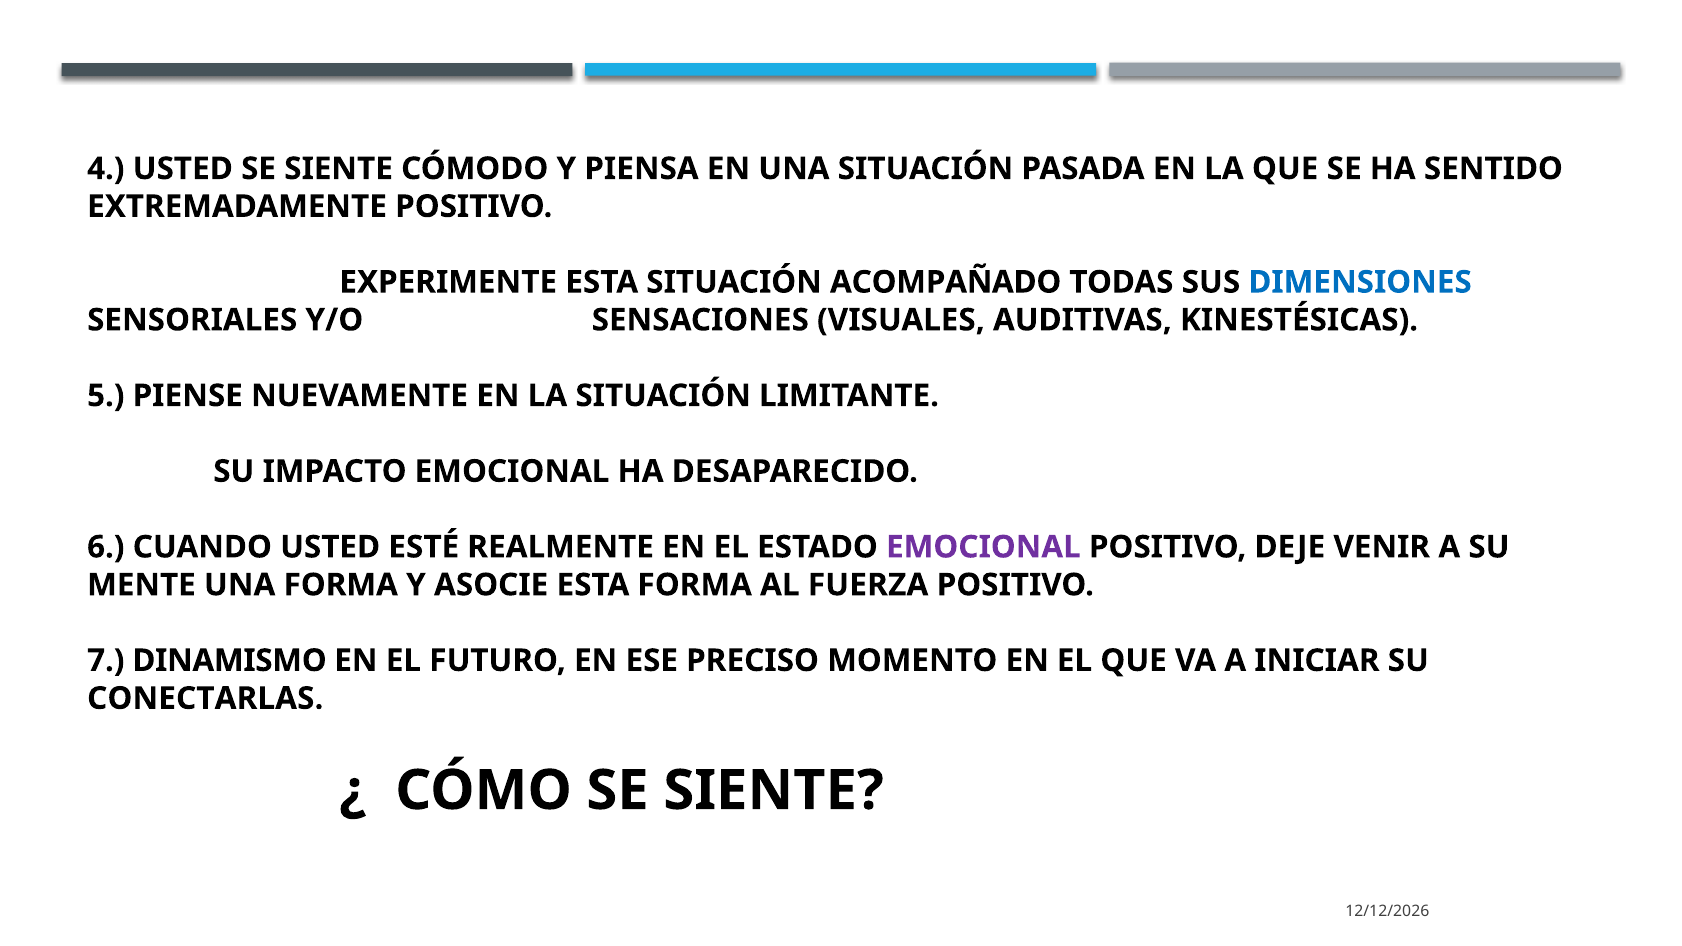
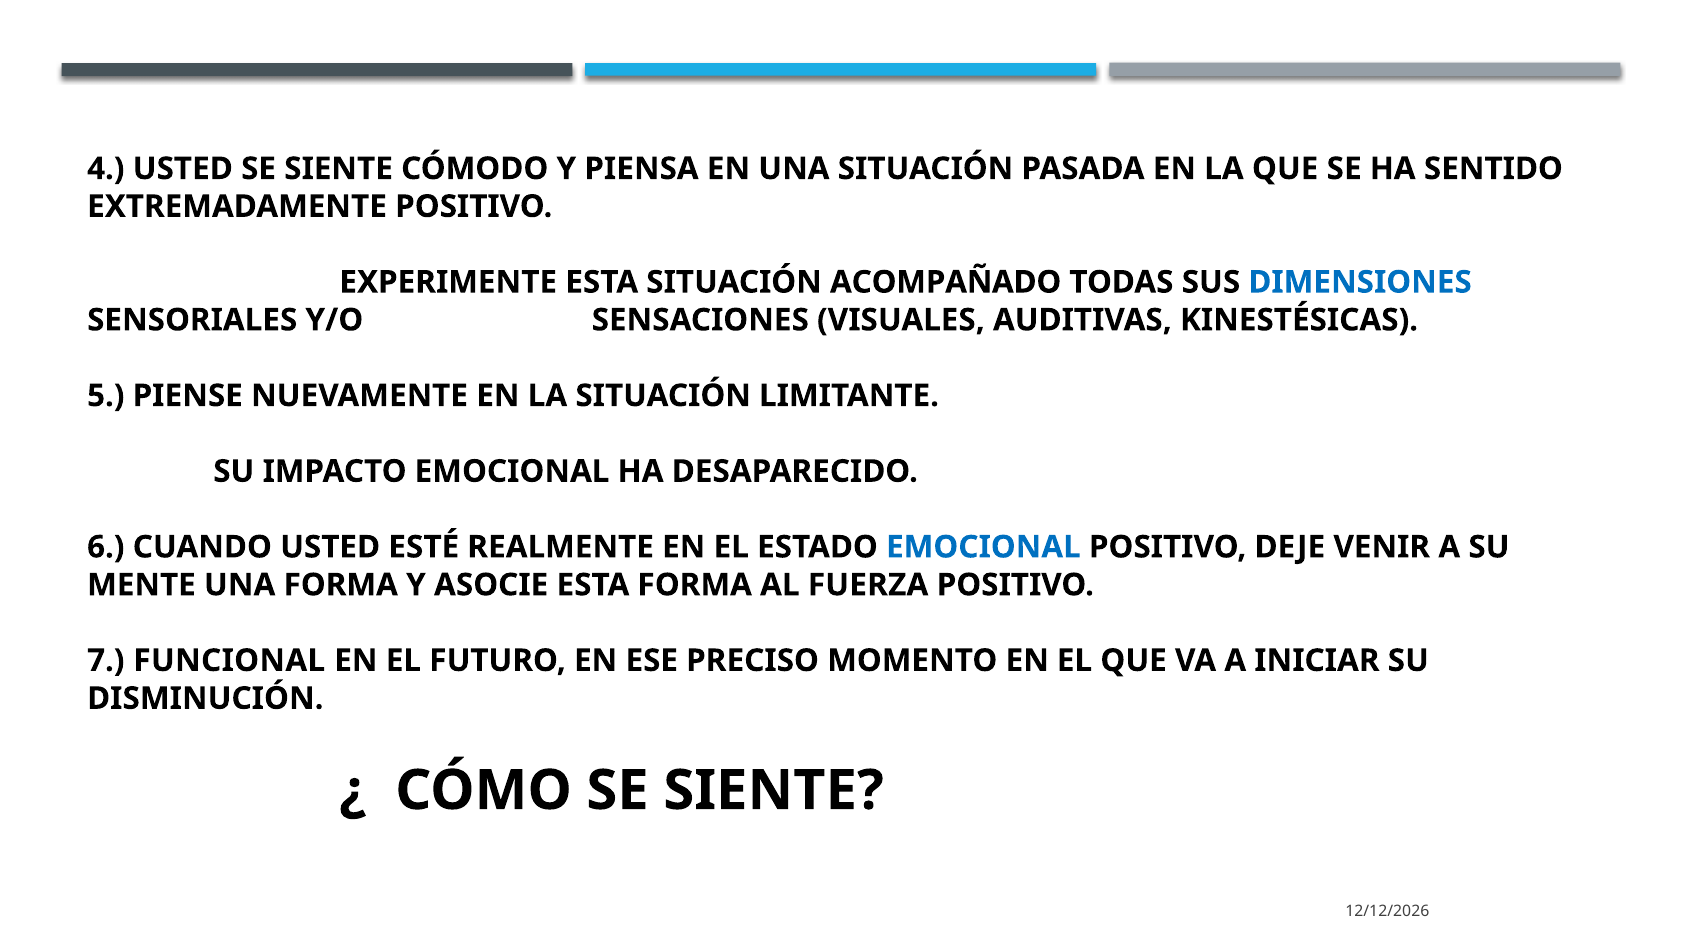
EMOCIONAL at (983, 547) colour: purple -> blue
DINAMISMO: DINAMISMO -> FUNCIONAL
CONECTARLAS: CONECTARLAS -> DISMINUCIÓN
